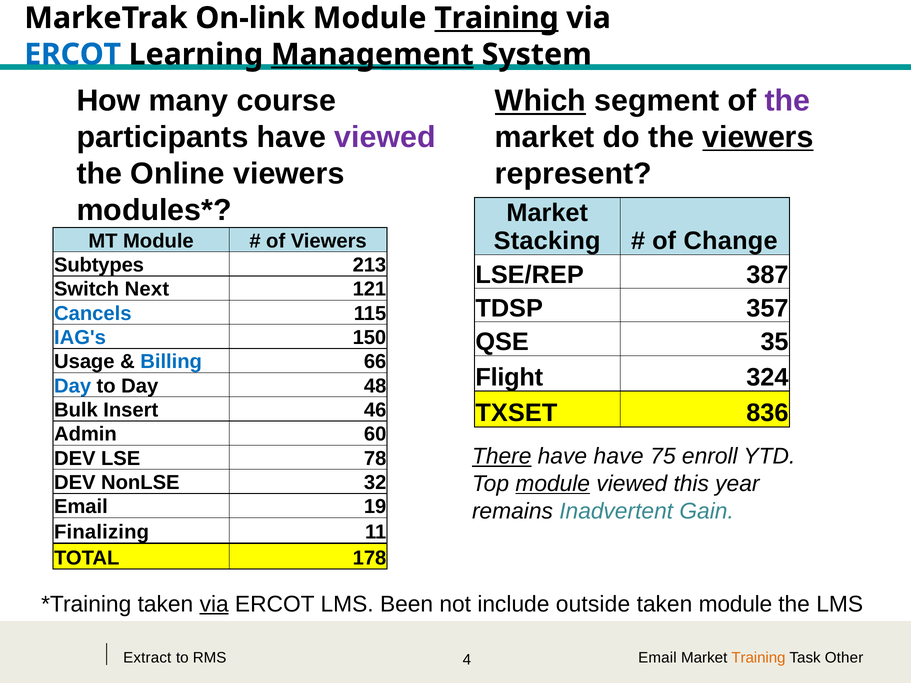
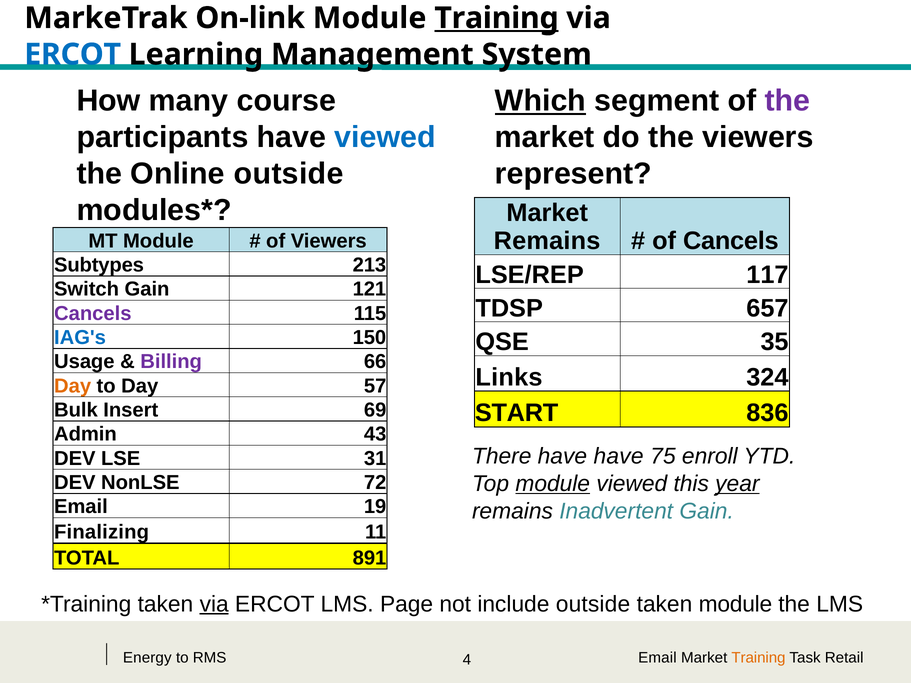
Management underline: present -> none
viewed at (385, 137) colour: purple -> blue
viewers at (758, 137) underline: present -> none
Online viewers: viewers -> outside
Stacking at (547, 241): Stacking -> Remains
of Change: Change -> Cancels
387: 387 -> 117
Switch Next: Next -> Gain
357: 357 -> 657
Cancels at (93, 314) colour: blue -> purple
Billing colour: blue -> purple
Flight: Flight -> Links
Day at (73, 386) colour: blue -> orange
48: 48 -> 57
46: 46 -> 69
TXSET: TXSET -> START
60: 60 -> 43
There underline: present -> none
78: 78 -> 31
32: 32 -> 72
year underline: none -> present
178: 178 -> 891
Been: Been -> Page
Extract: Extract -> Energy
Other: Other -> Retail
